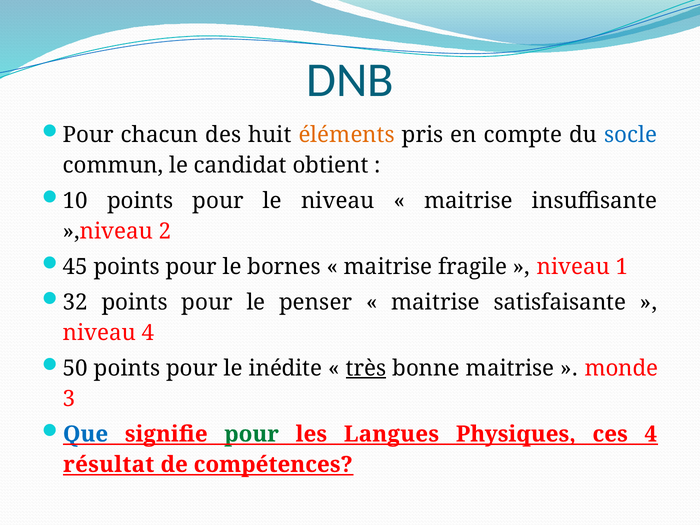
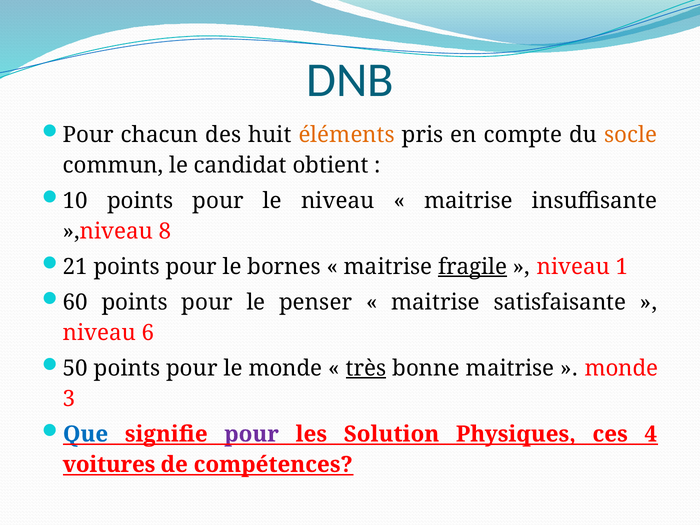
socle colour: blue -> orange
2: 2 -> 8
45: 45 -> 21
fragile underline: none -> present
32: 32 -> 60
niveau 4: 4 -> 6
le inédite: inédite -> monde
pour at (252, 434) colour: green -> purple
Langues: Langues -> Solution
résultat: résultat -> voitures
